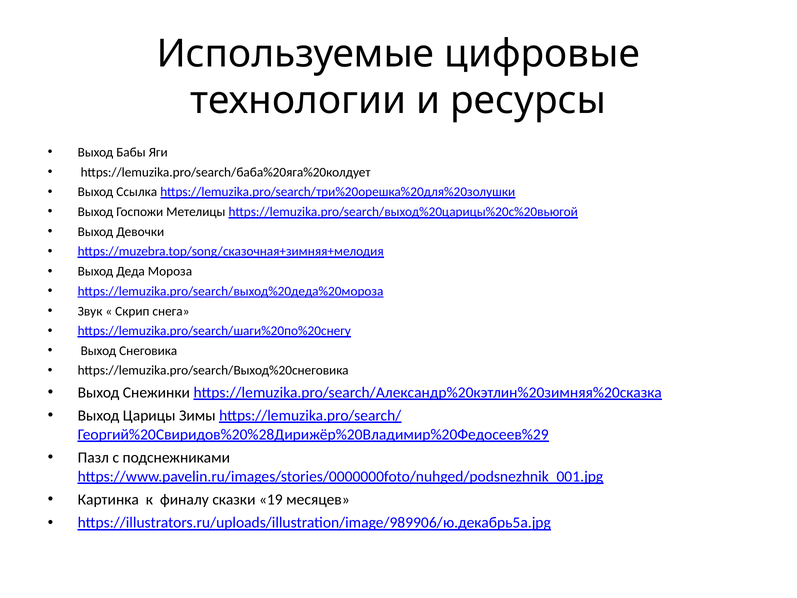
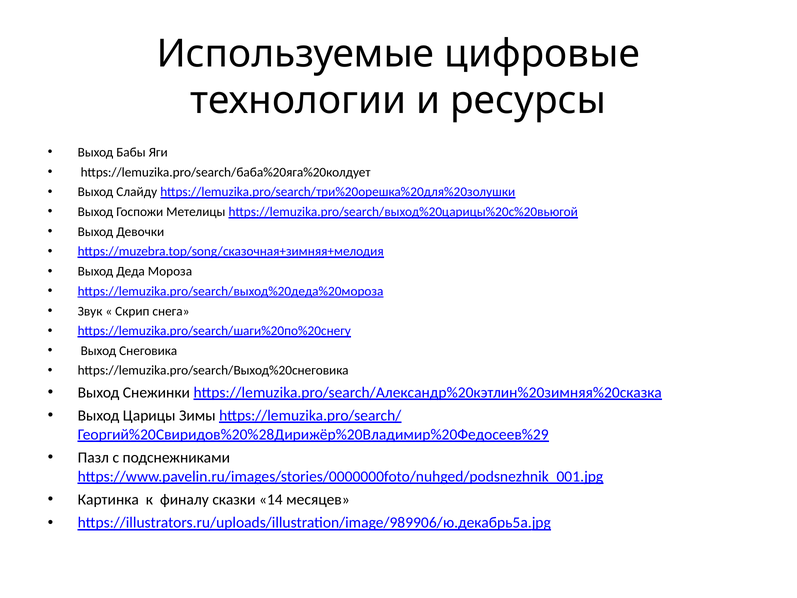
Ссылка: Ссылка -> Слайду
19: 19 -> 14
